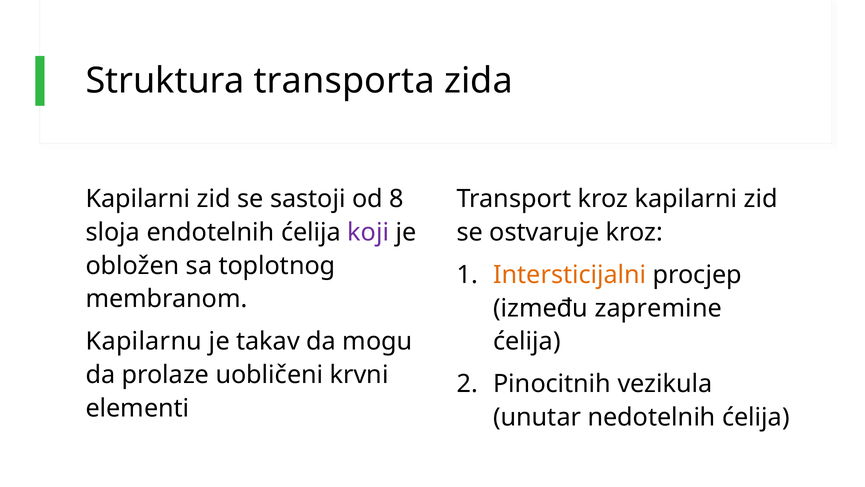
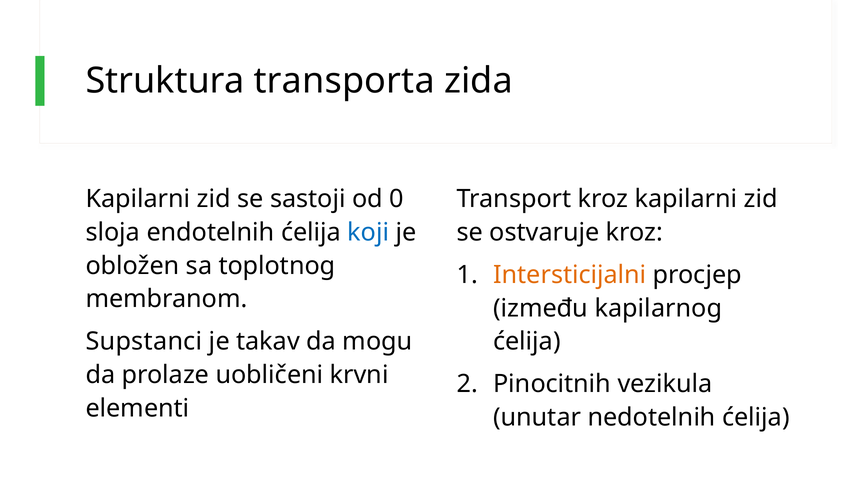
8: 8 -> 0
koji colour: purple -> blue
zapremine: zapremine -> kapilarnog
Kapilarnu: Kapilarnu -> Supstanci
